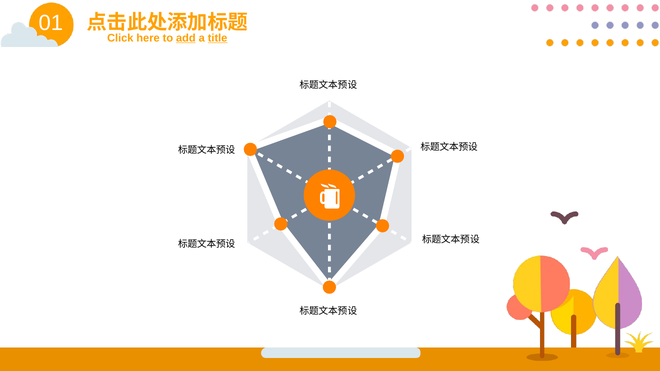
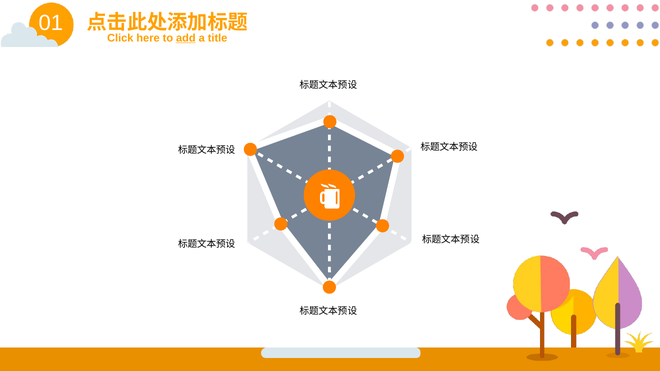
title underline: present -> none
